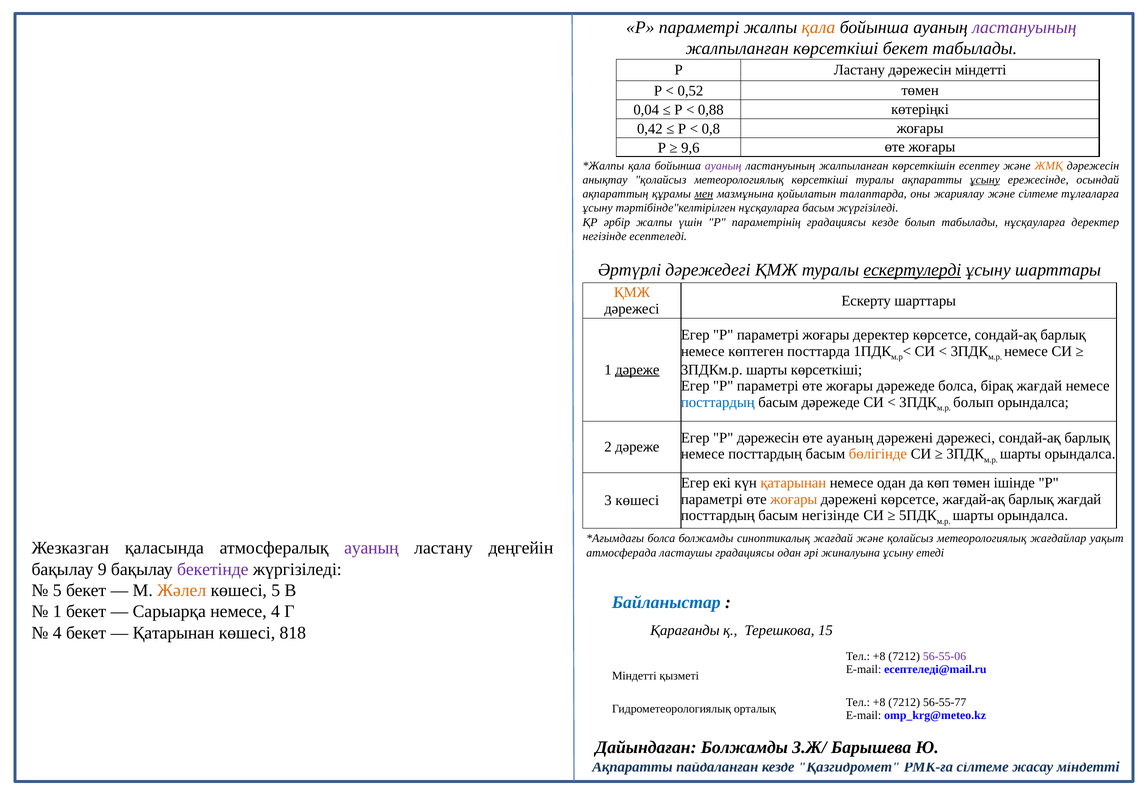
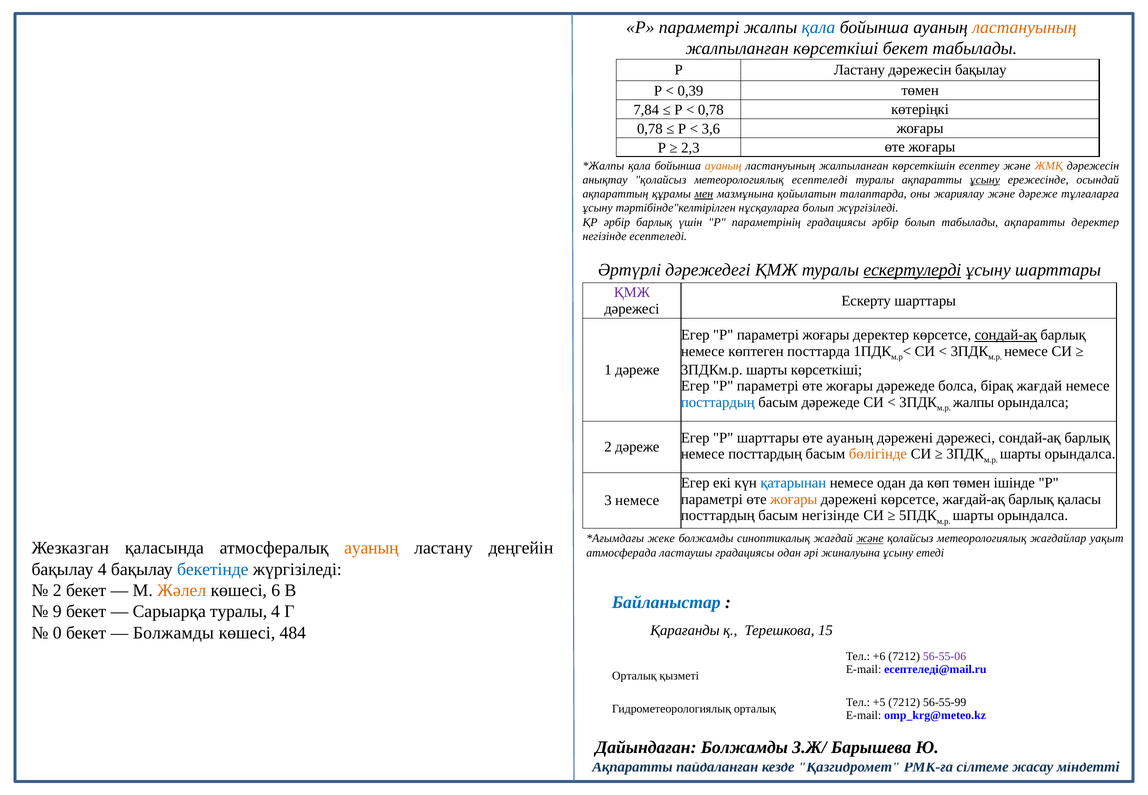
қала at (818, 27) colour: orange -> blue
ластануының at (1024, 27) colour: purple -> orange
дәрежесін міндетті: міндетті -> бақылау
0,52: 0,52 -> 0,39
0,04: 0,04 -> 7,84
0,88 at (711, 110): 0,88 -> 0,78
0,42 at (650, 129): 0,42 -> 0,78
0,8: 0,8 -> 3,6
9,6: 9,6 -> 2,3
ауаның at (723, 166) colour: purple -> orange
метеорологиялық көрсеткіші: көрсеткіші -> есептеледі
және сілтеме: сілтеме -> дәреже
нұсқауларға басым: басым -> болып
әрбір жалпы: жалпы -> барлық
градациясы кезде: кезде -> әрбір
табылады нұсқауларға: нұсқауларға -> ақпаратты
ҚМЖ at (632, 292) colour: orange -> purple
сондай-ақ at (1006, 335) underline: none -> present
дәреже at (637, 370) underline: present -> none
болып at (973, 402): болып -> жалпы
Р дәрежесін: дәрежесін -> шарттары
қатарынан at (793, 483) colour: orange -> blue
барлық жағдай: жағдай -> қаласы
3 көшесі: көшесі -> немесе
болса at (661, 538): болса -> жеке
және at (870, 538) underline: none -> present
ауаның at (371, 548) colour: purple -> orange
бақылау 9: 9 -> 4
бекетінде colour: purple -> blue
5 at (57, 590): 5 -> 2
көшесі 5: 5 -> 6
1 at (57, 611): 1 -> 9
Сарыарқа немесе: немесе -> туралы
4 at (57, 633): 4 -> 0
Қатарынан at (174, 633): Қатарынан -> Болжамды
818: 818 -> 484
+8 at (879, 656): +8 -> +6
Міндетті at (634, 676): Міндетті -> Орталық
+8 at (879, 702): +8 -> +5
56-55-77: 56-55-77 -> 56-55-99
